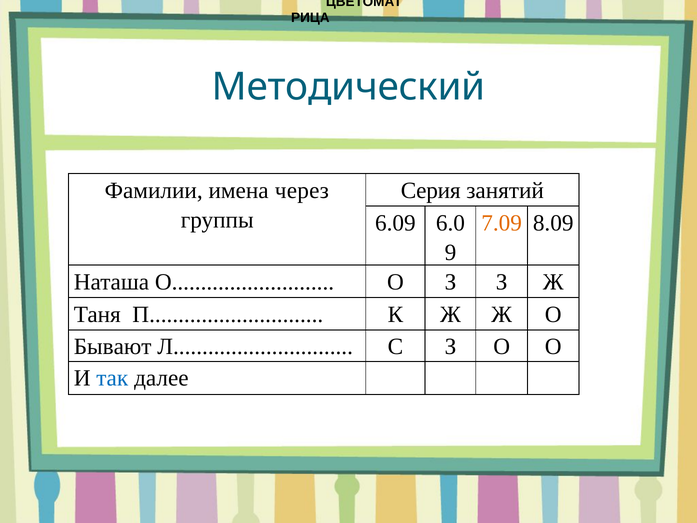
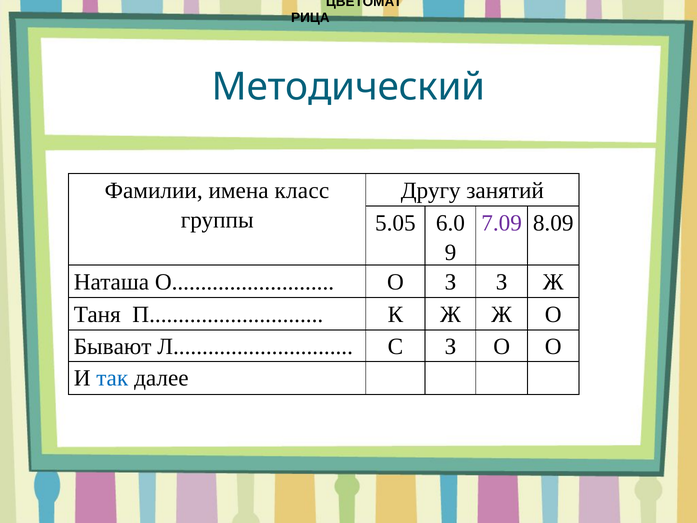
через: через -> класс
Серия: Серия -> Другу
6.09: 6.09 -> 5.05
7.09 colour: orange -> purple
